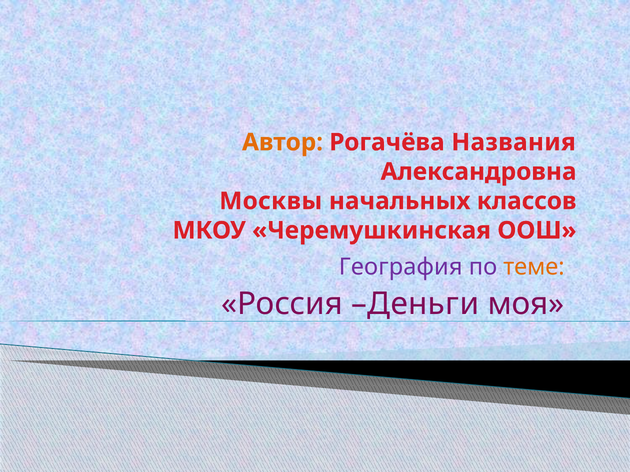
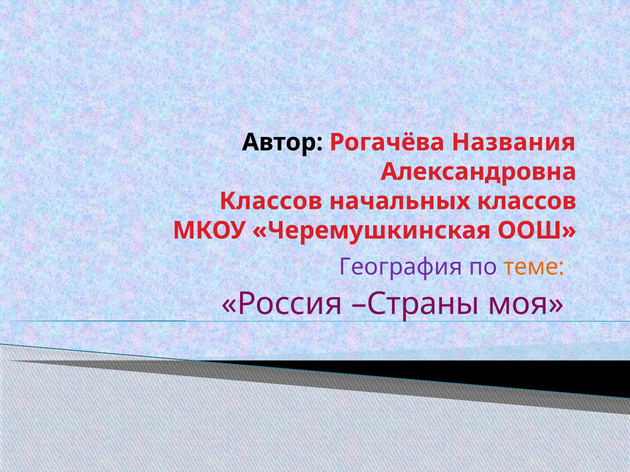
Автор colour: orange -> black
Москвы at (271, 201): Москвы -> Классов
Деньги: Деньги -> Страны
